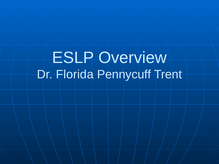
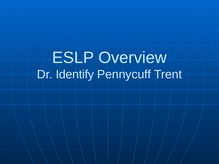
Florida: Florida -> Identify
